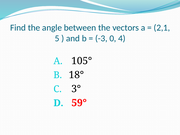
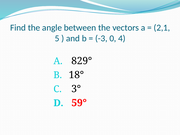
105°: 105° -> 829°
